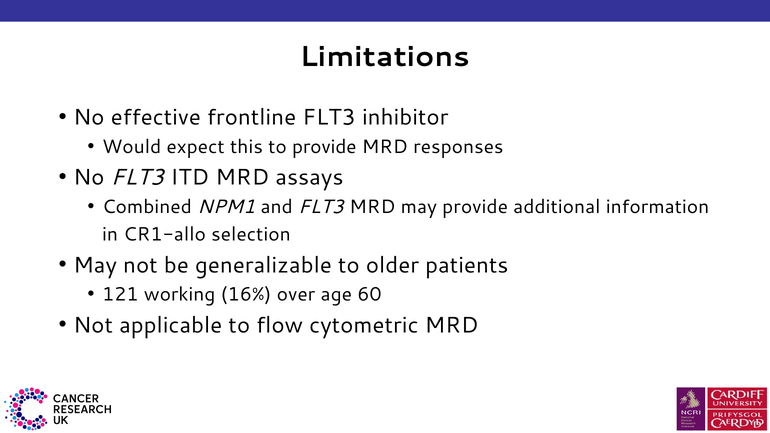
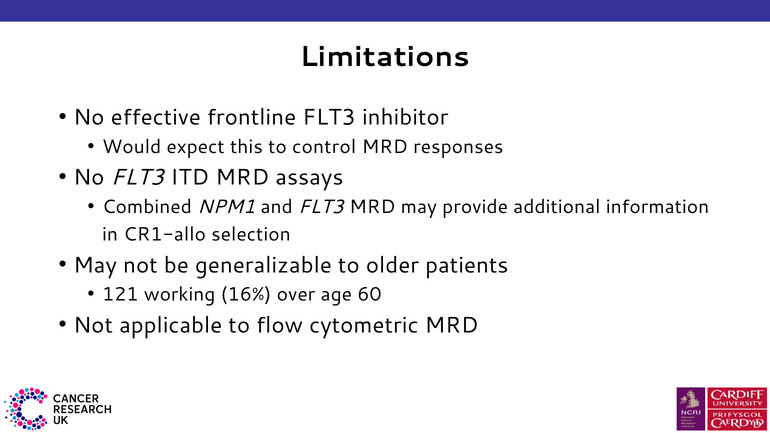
to provide: provide -> control
